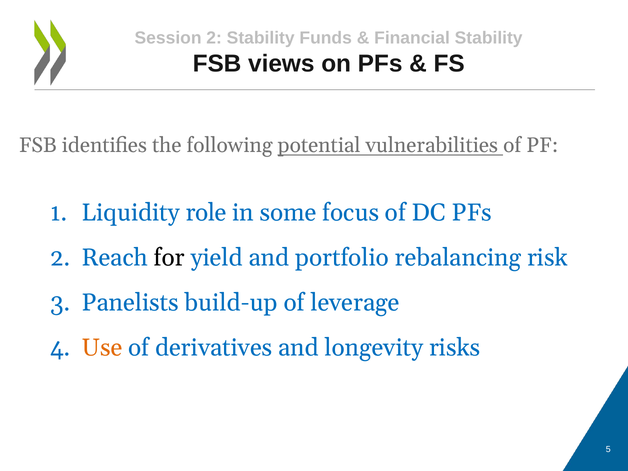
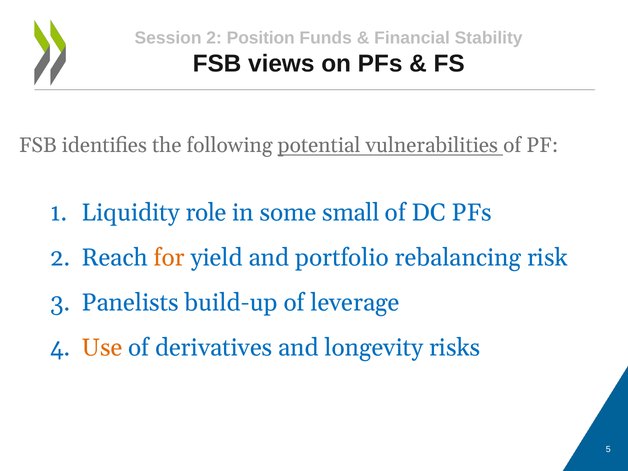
2 Stability: Stability -> Position
focus: focus -> small
for colour: black -> orange
